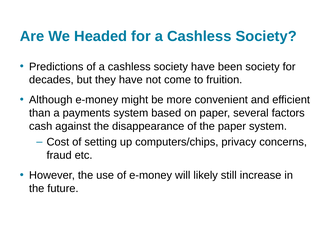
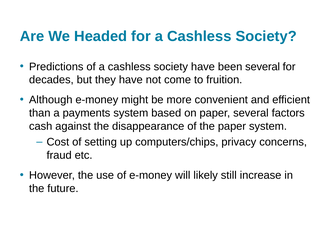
been society: society -> several
